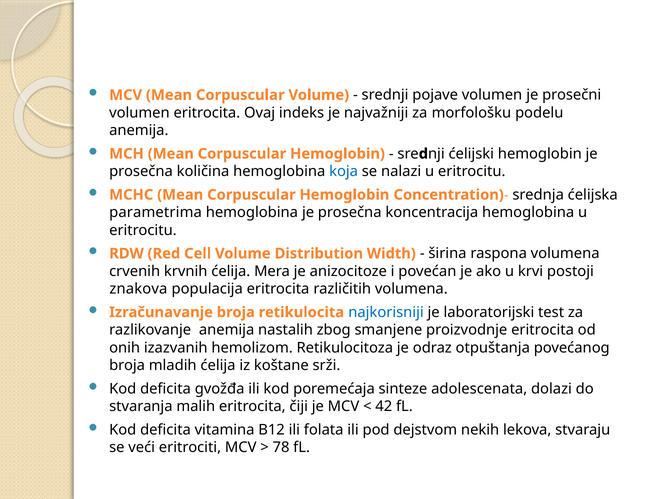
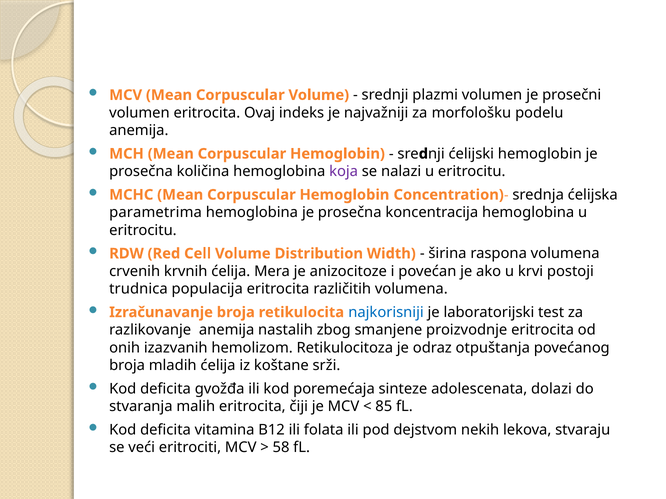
pojave: pojave -> plazmi
koja colour: blue -> purple
znakova: znakova -> trudnica
42: 42 -> 85
78: 78 -> 58
